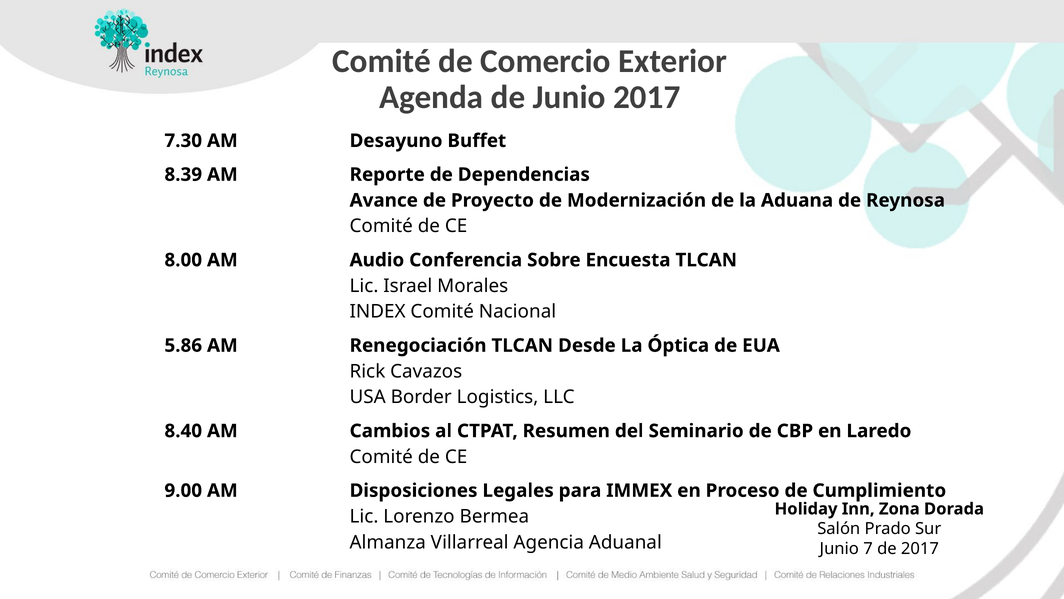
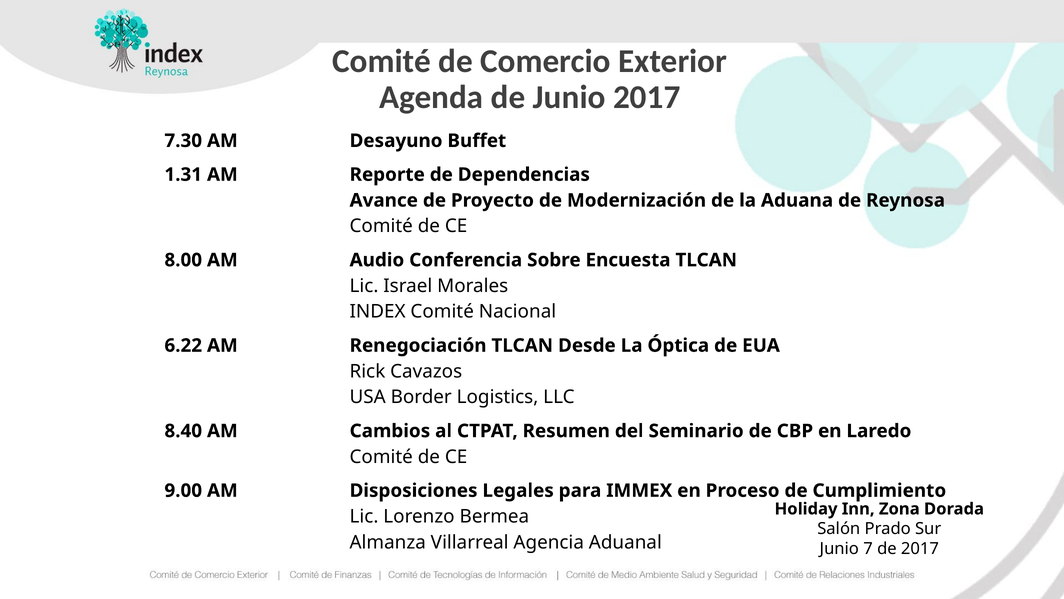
8.39: 8.39 -> 1.31
5.86: 5.86 -> 6.22
